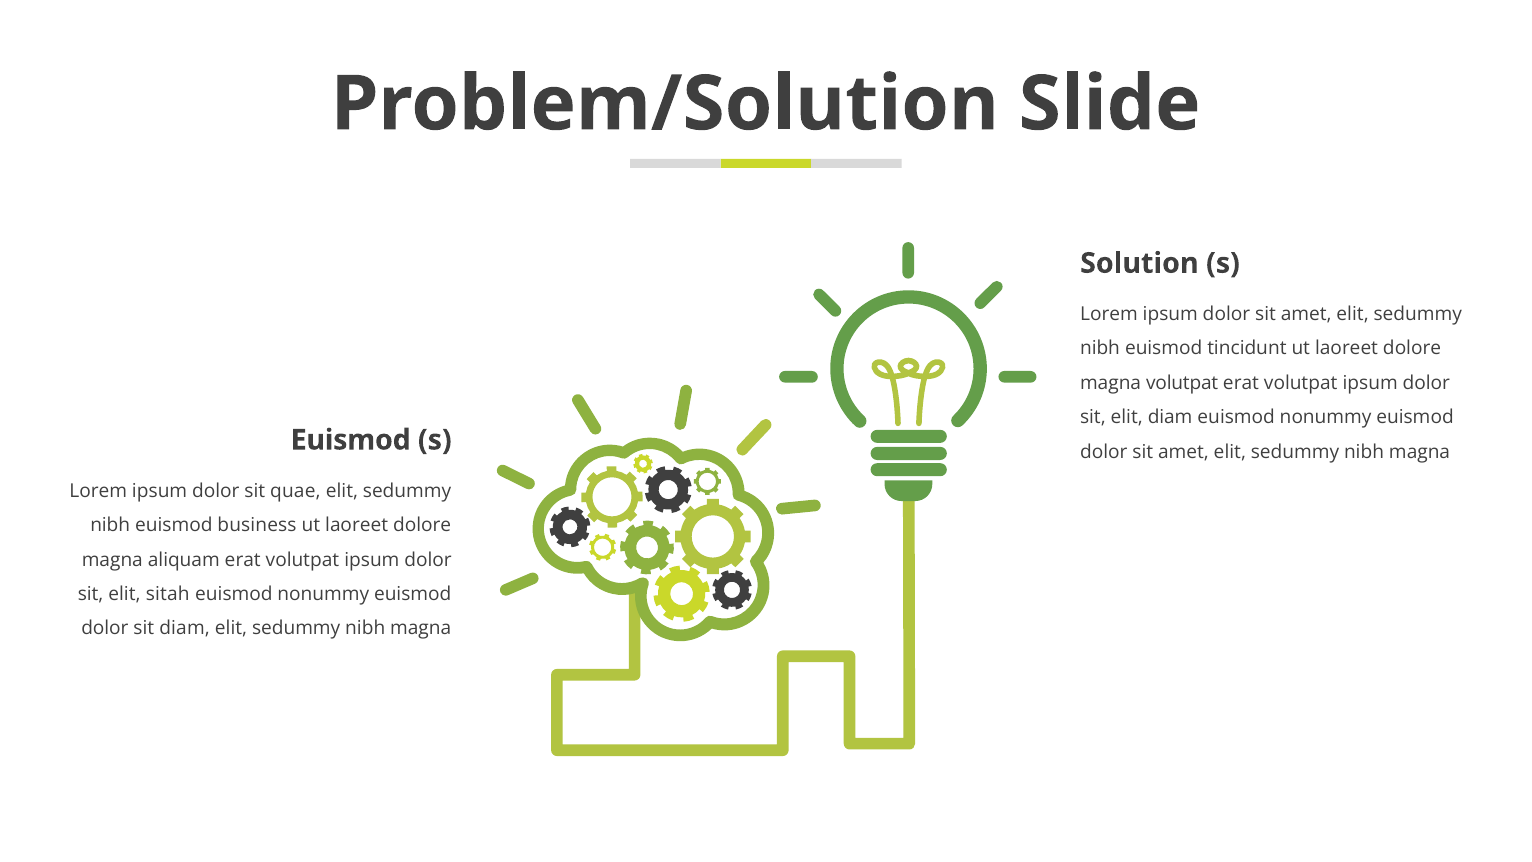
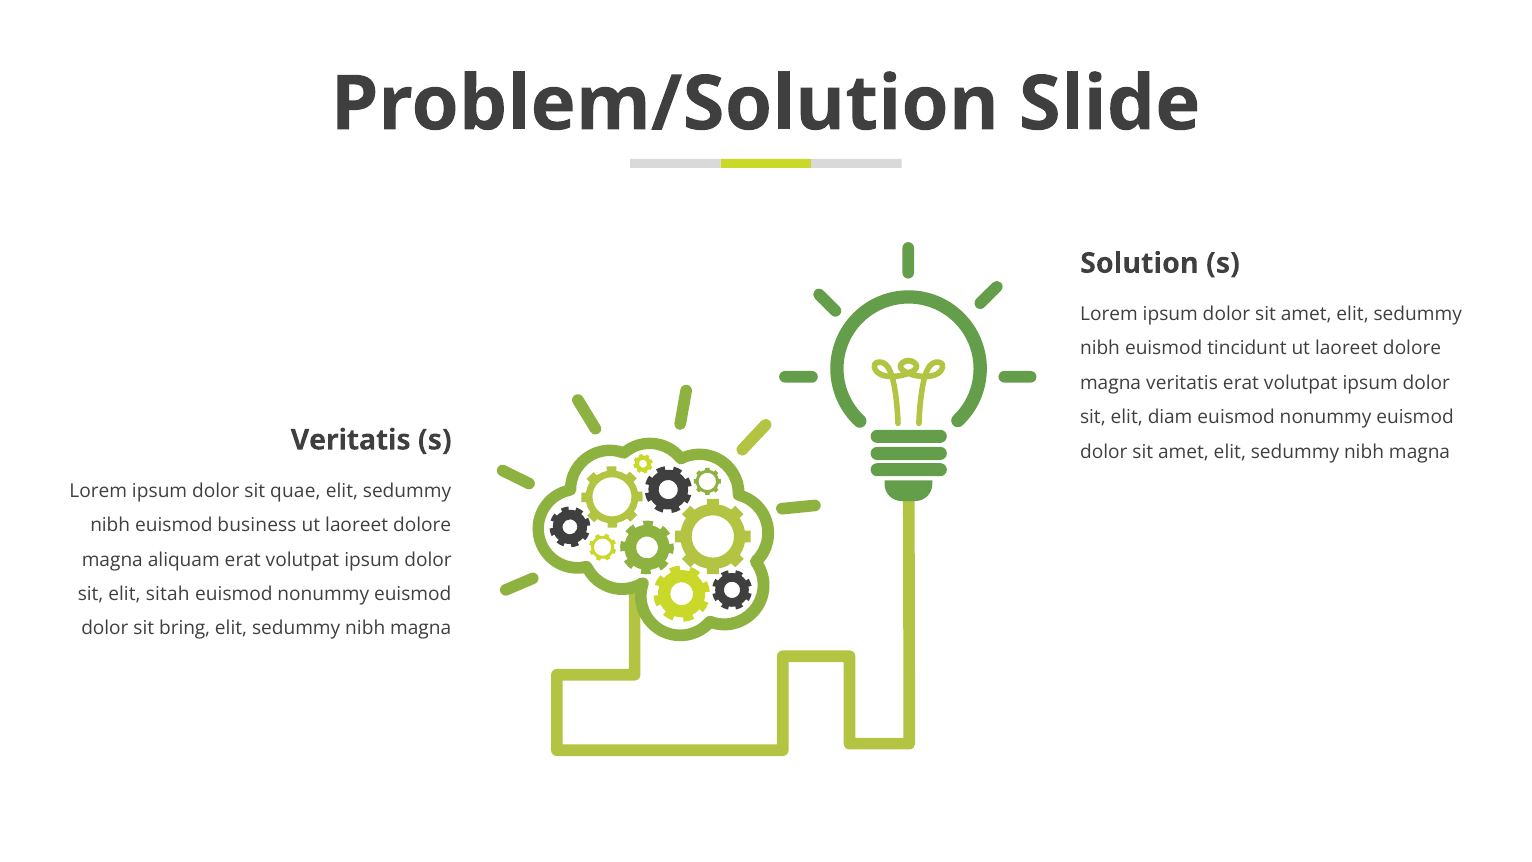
magna volutpat: volutpat -> veritatis
Euismod at (351, 440): Euismod -> Veritatis
sit diam: diam -> bring
